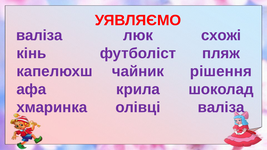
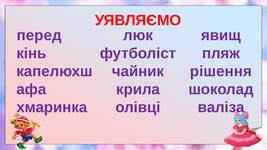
валіза at (39, 35): валіза -> перед
схожі: схожі -> явищ
